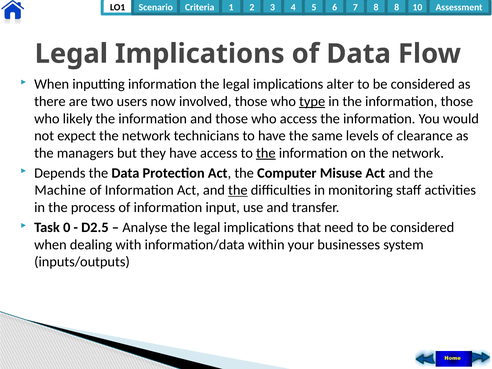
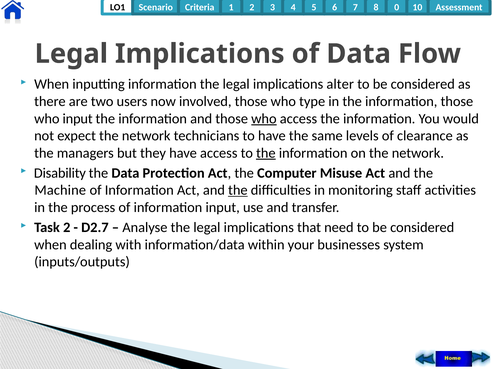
8 at (397, 7): 8 -> 0
type underline: present -> none
who likely: likely -> input
who at (264, 119) underline: none -> present
Depends: Depends -> Disability
Task 0: 0 -> 2
D2.5: D2.5 -> D2.7
